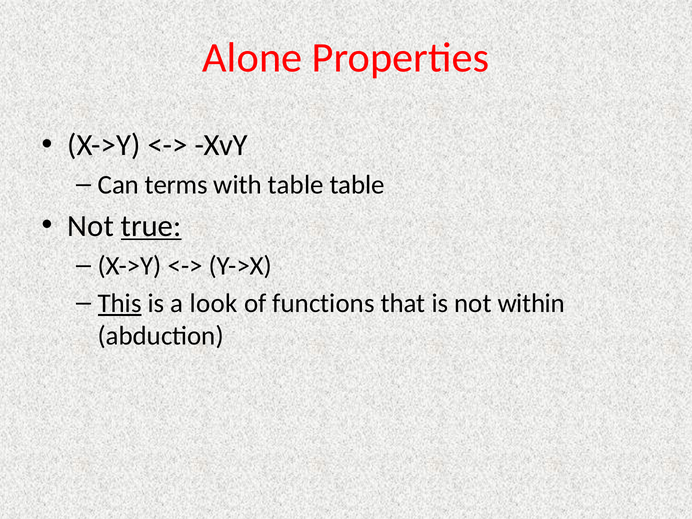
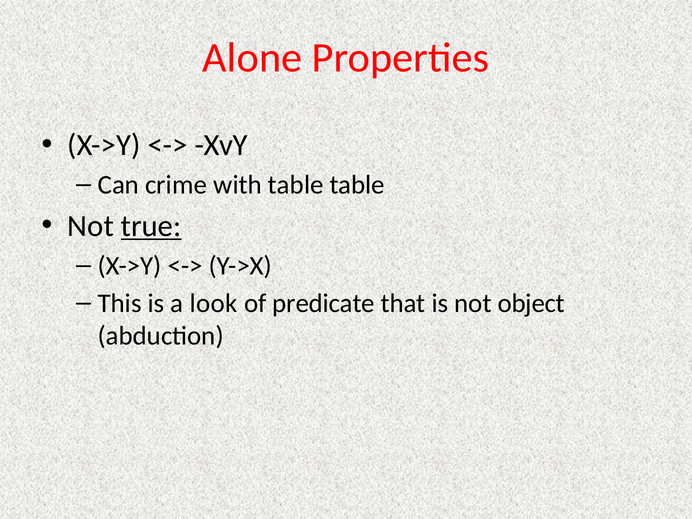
terms: terms -> crime
This underline: present -> none
functions: functions -> predicate
within: within -> object
